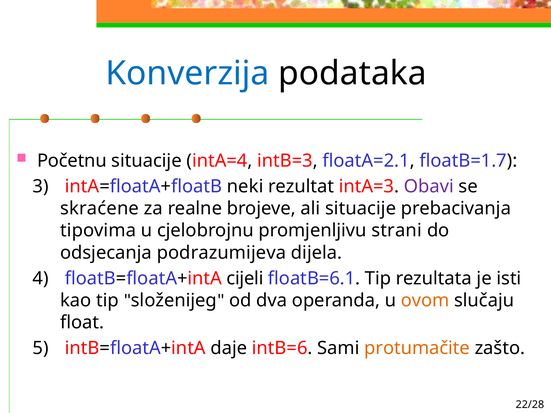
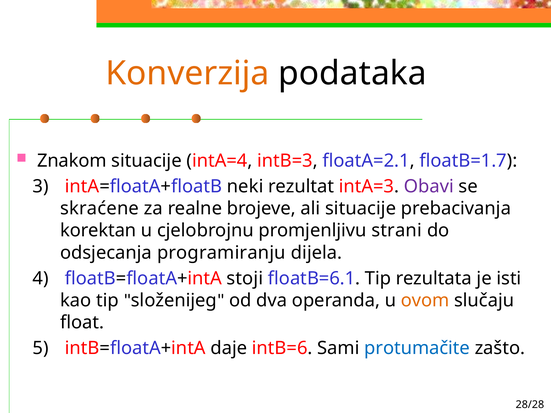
Konverzija colour: blue -> orange
Početnu: Početnu -> Znakom
tipovima: tipovima -> korektan
podrazumijeva: podrazumijeva -> programiranju
cijeli: cijeli -> stoji
protumačite colour: orange -> blue
22/28: 22/28 -> 28/28
